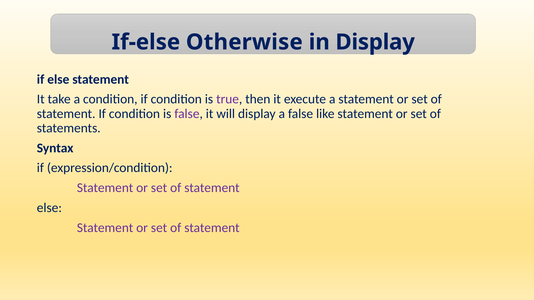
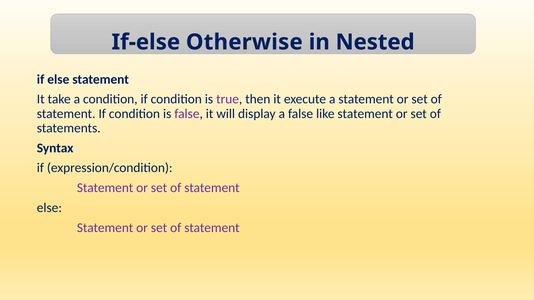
in Display: Display -> Nested
